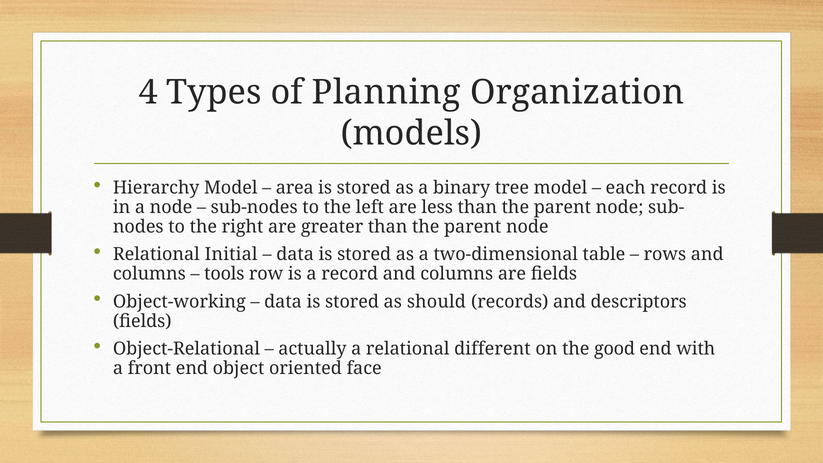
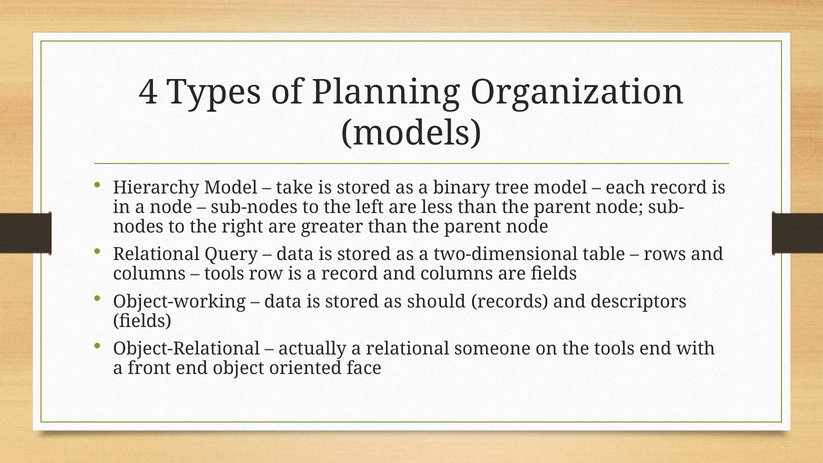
area: area -> take
Initial: Initial -> Query
different: different -> someone
the good: good -> tools
